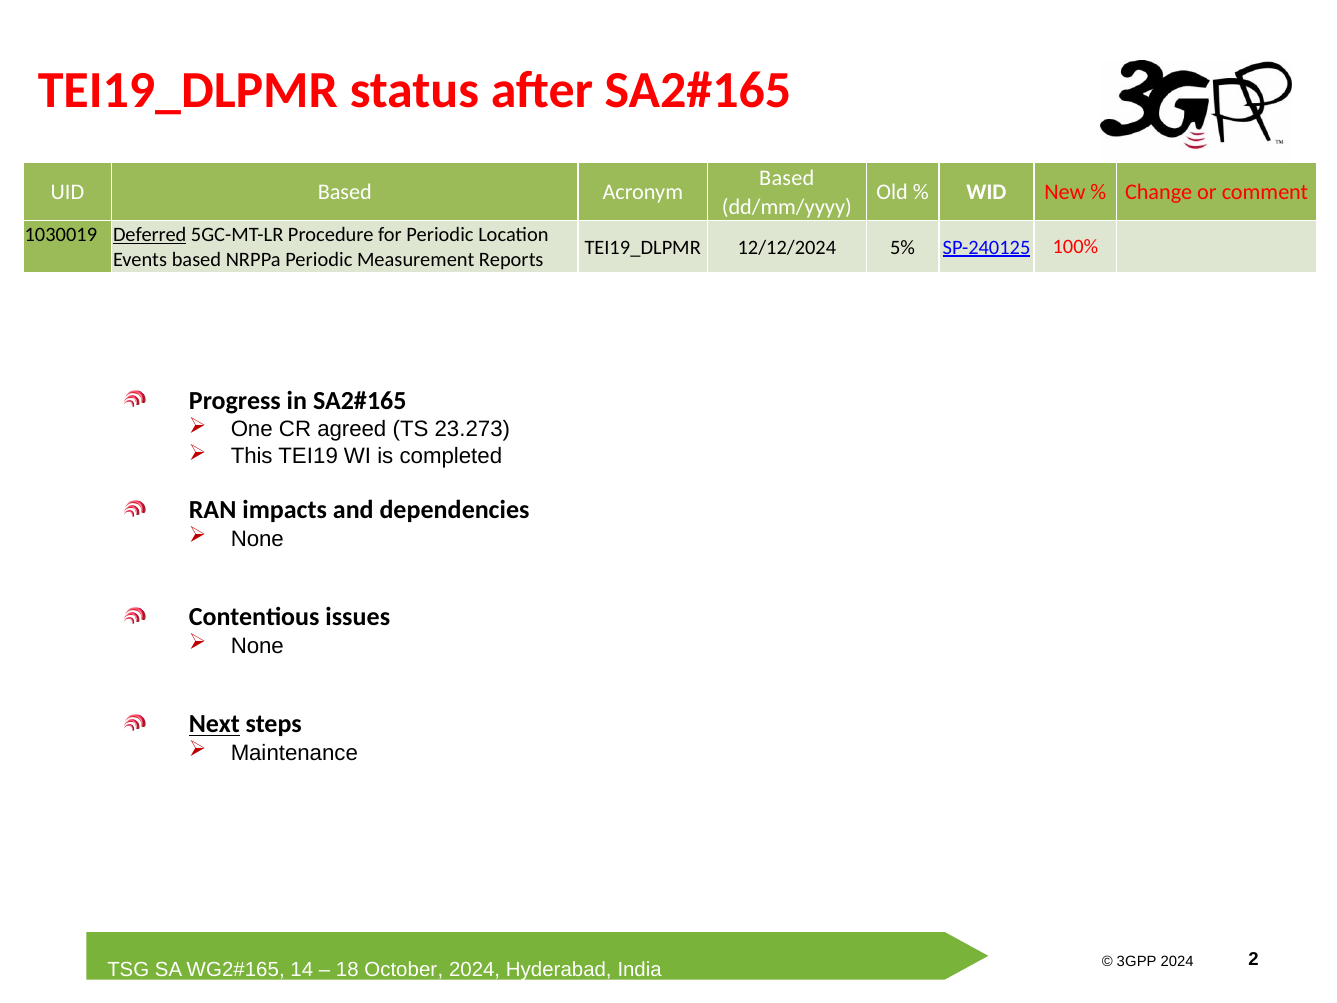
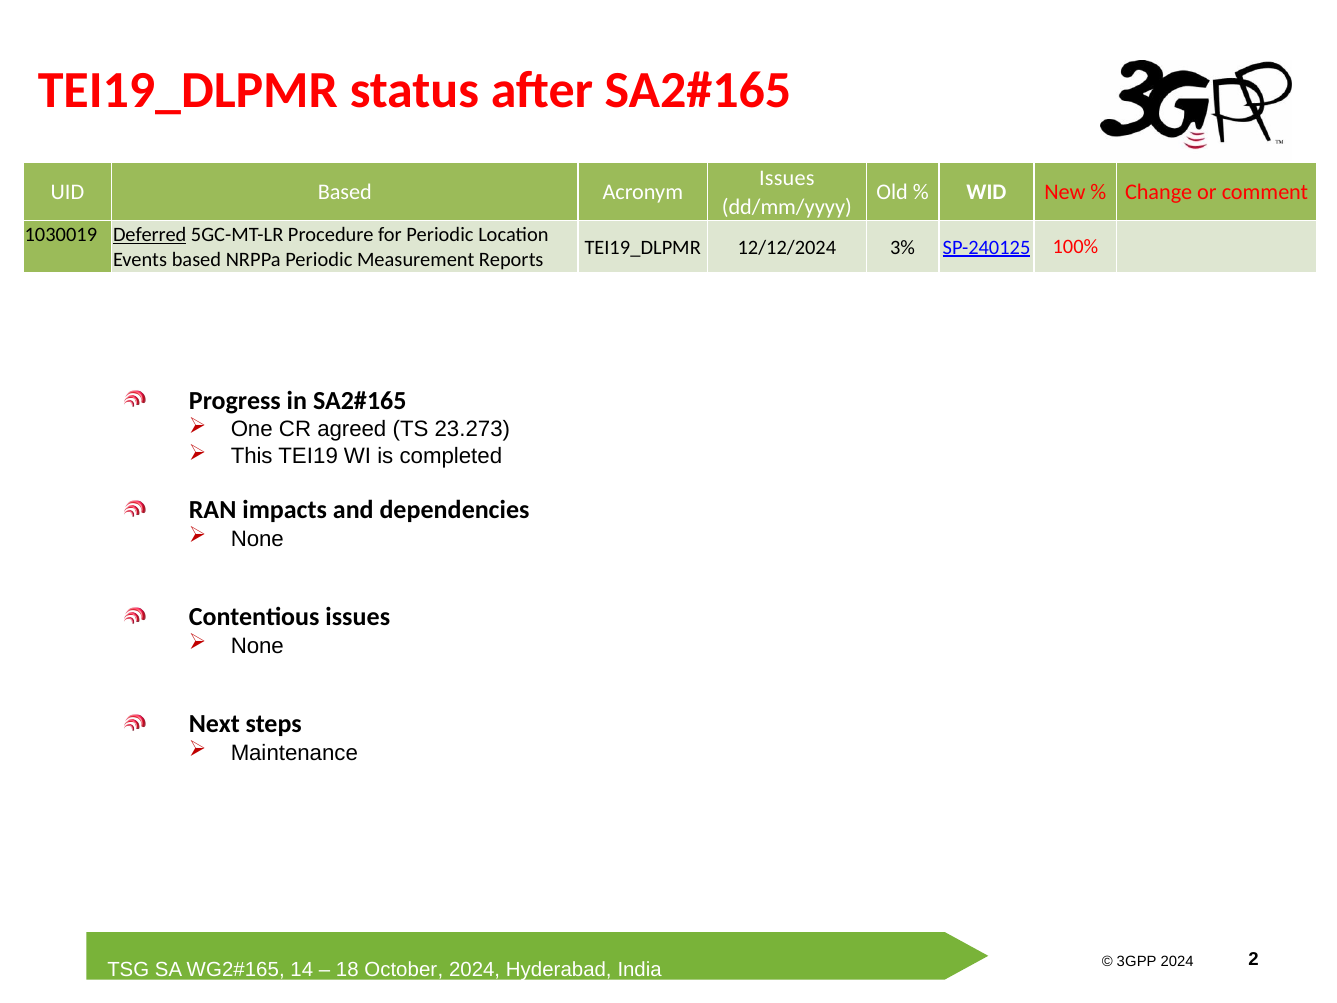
Based at (787, 178): Based -> Issues
5%: 5% -> 3%
Next underline: present -> none
